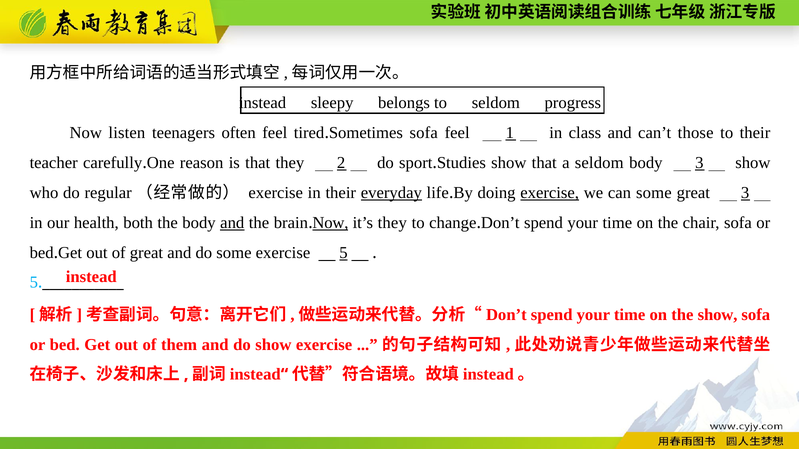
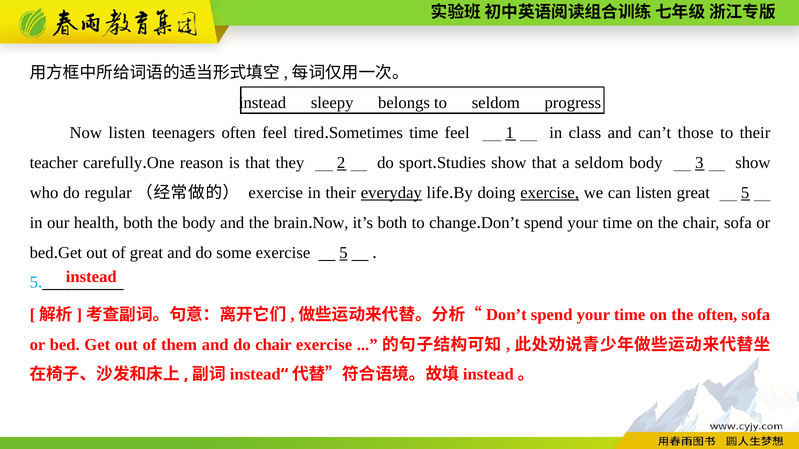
sofa at (424, 133): sofa -> time
can some: some -> listen
great 3: 3 -> 5
and at (232, 223) underline: present -> none
Now at (330, 223) underline: present -> none
it’s they: they -> both
the show: show -> often
do show: show -> chair
